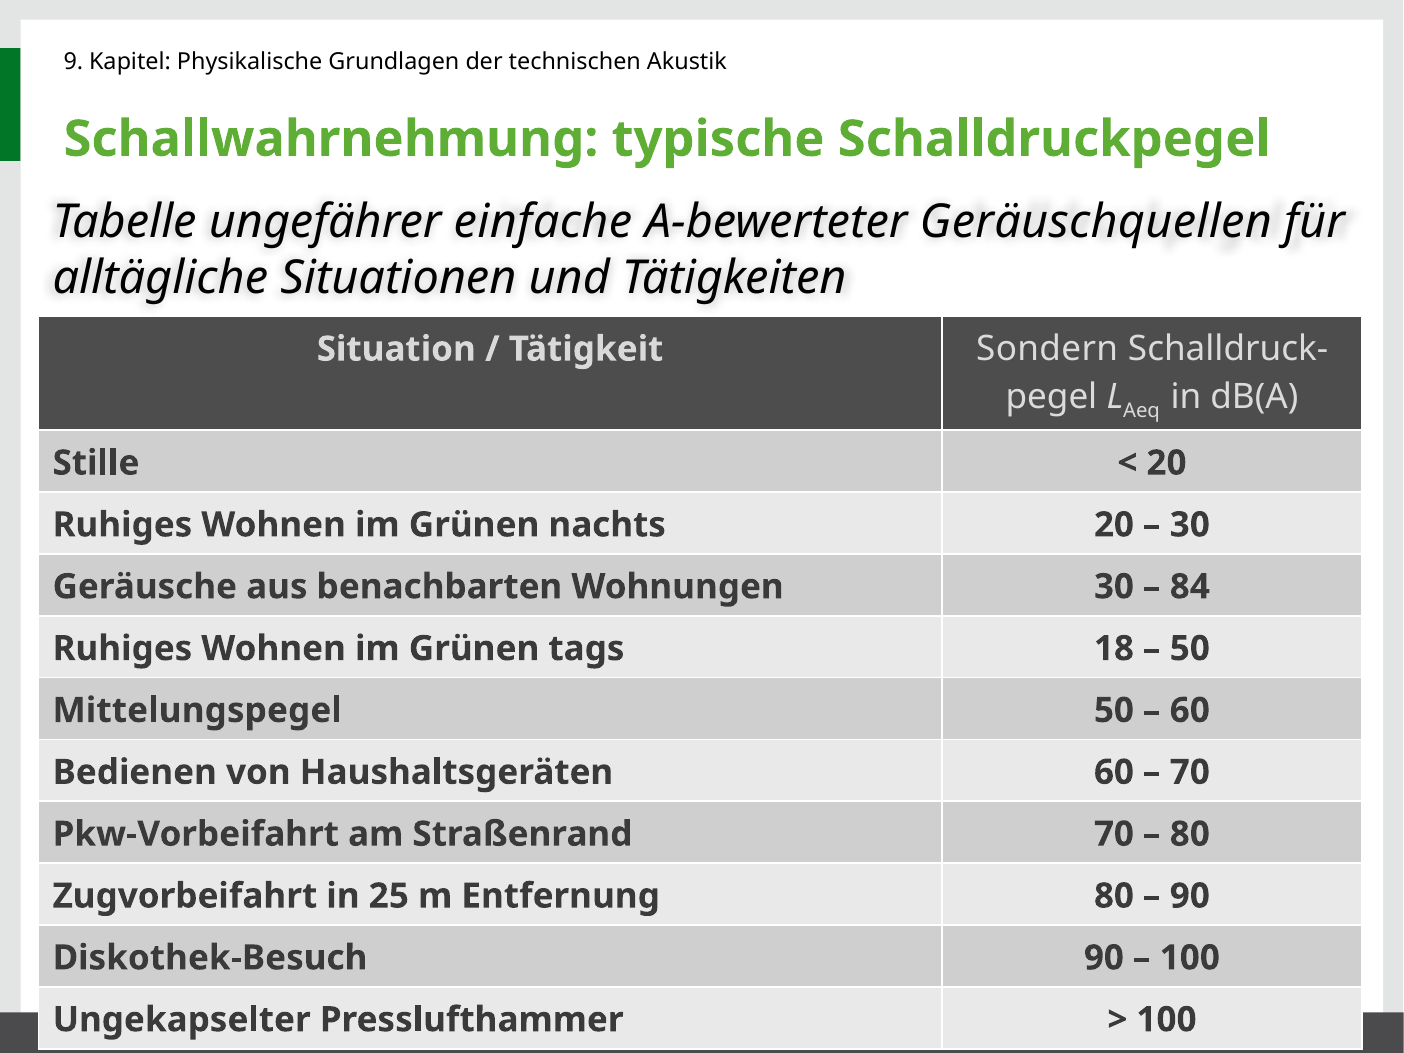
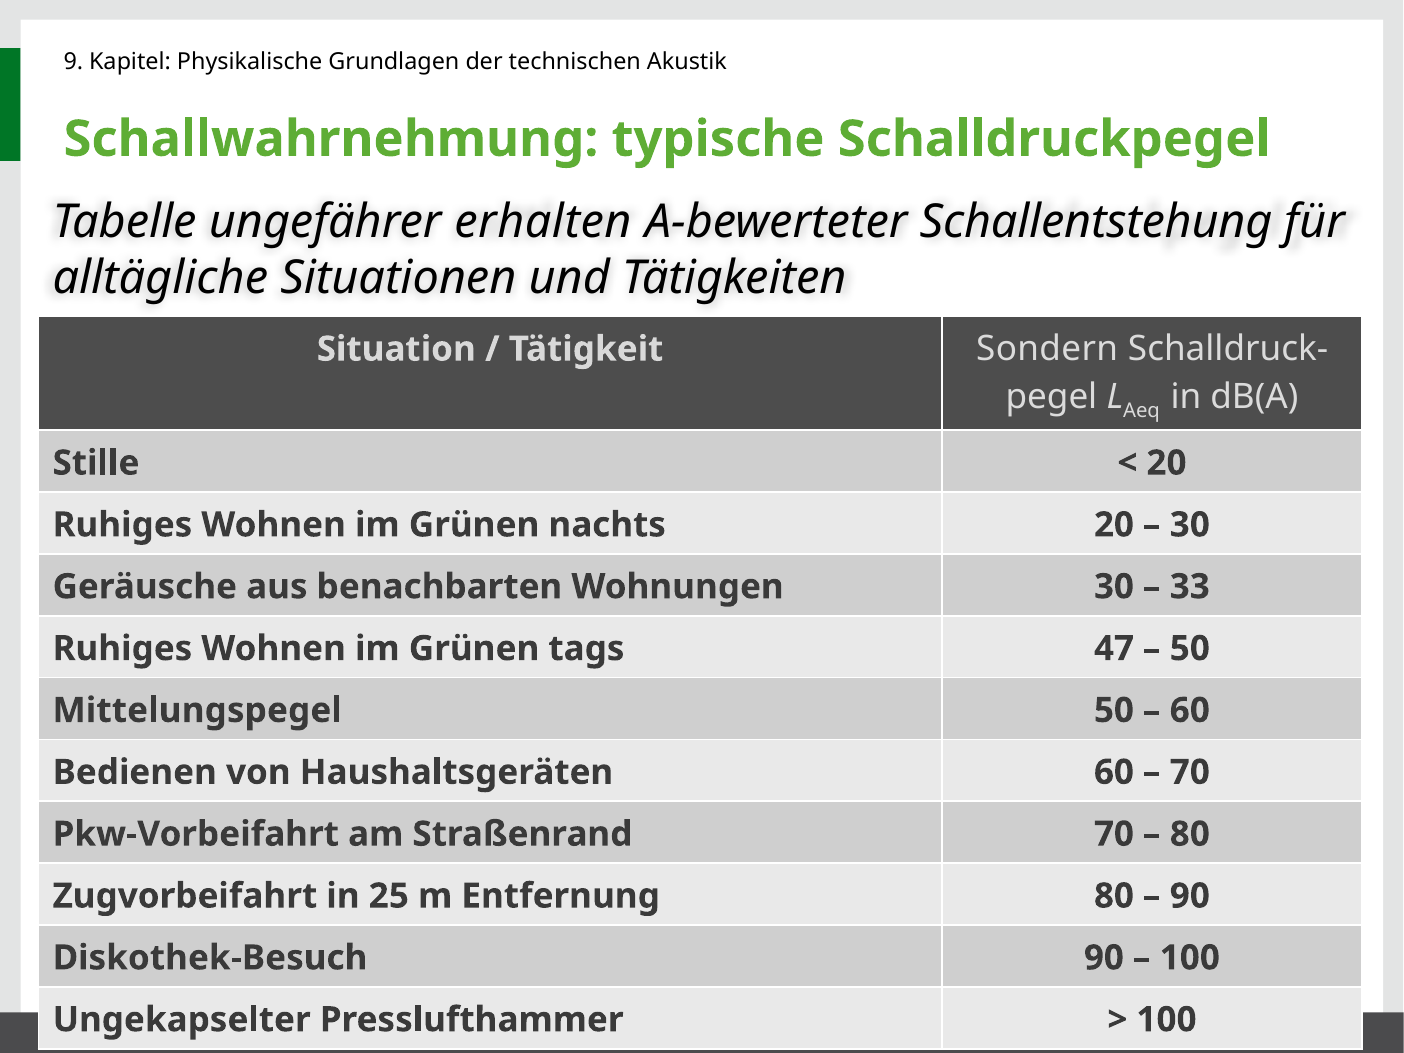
einfache: einfache -> erhalten
Geräuschquellen: Geräuschquellen -> Schallentstehung
84: 84 -> 33
18: 18 -> 47
